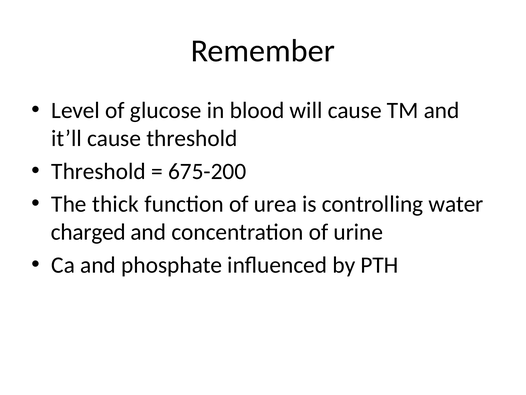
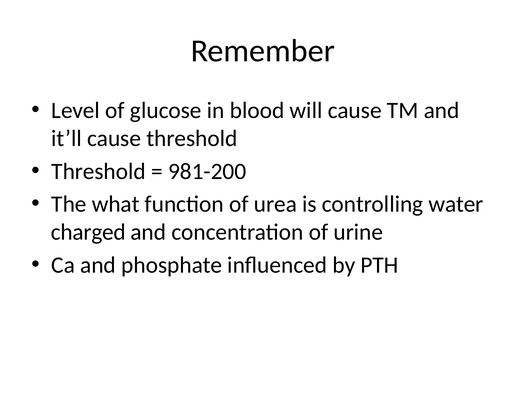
675-200: 675-200 -> 981-200
thick: thick -> what
